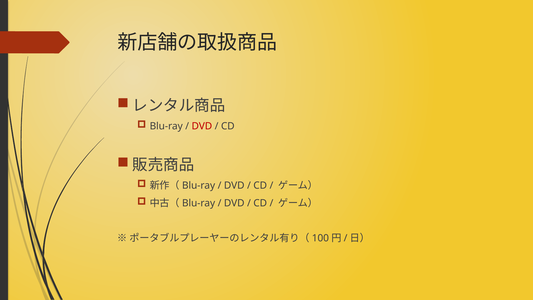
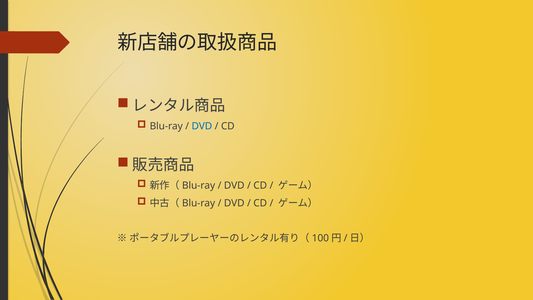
DVD at (202, 126) colour: red -> blue
